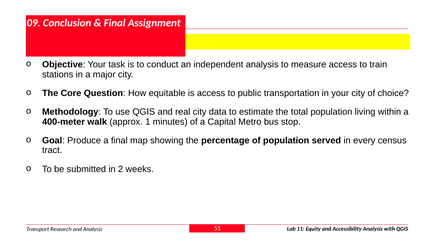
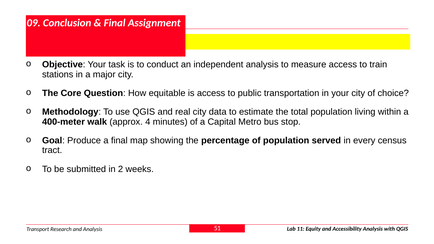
1: 1 -> 4
